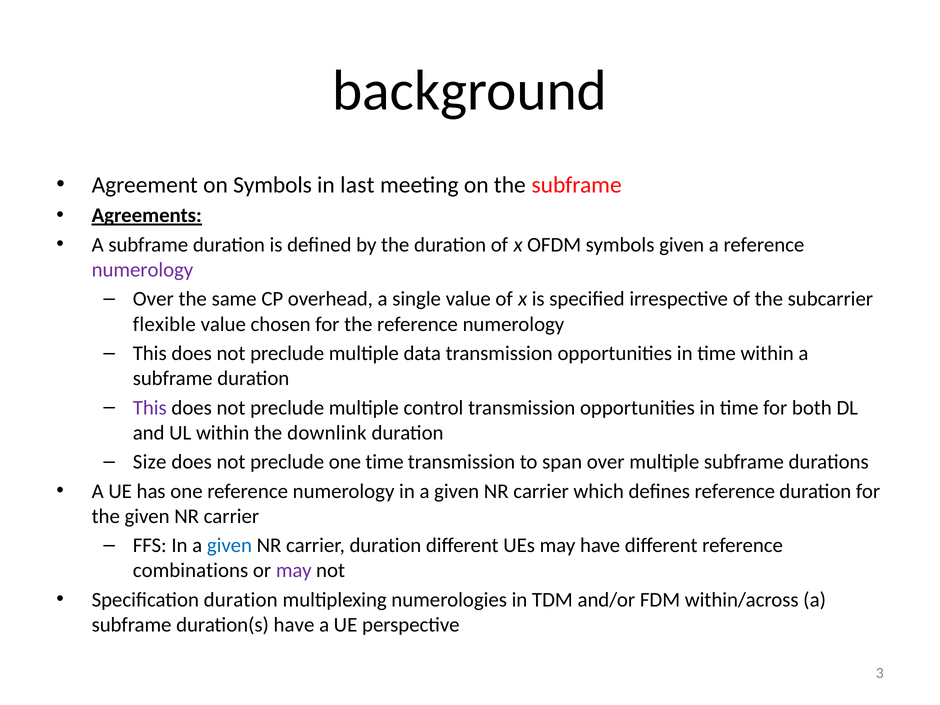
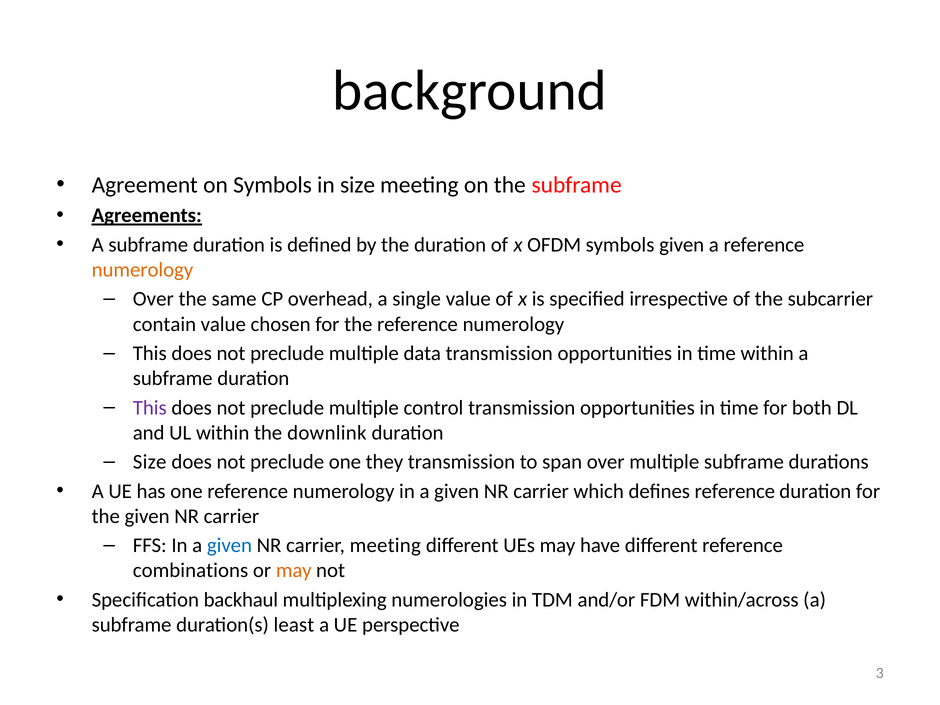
in last: last -> size
numerology at (142, 270) colour: purple -> orange
flexible: flexible -> contain
one time: time -> they
carrier duration: duration -> meeting
may at (294, 571) colour: purple -> orange
Specification duration: duration -> backhaul
duration(s have: have -> least
